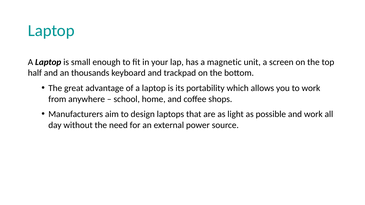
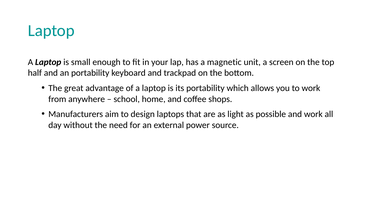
an thousands: thousands -> portability
